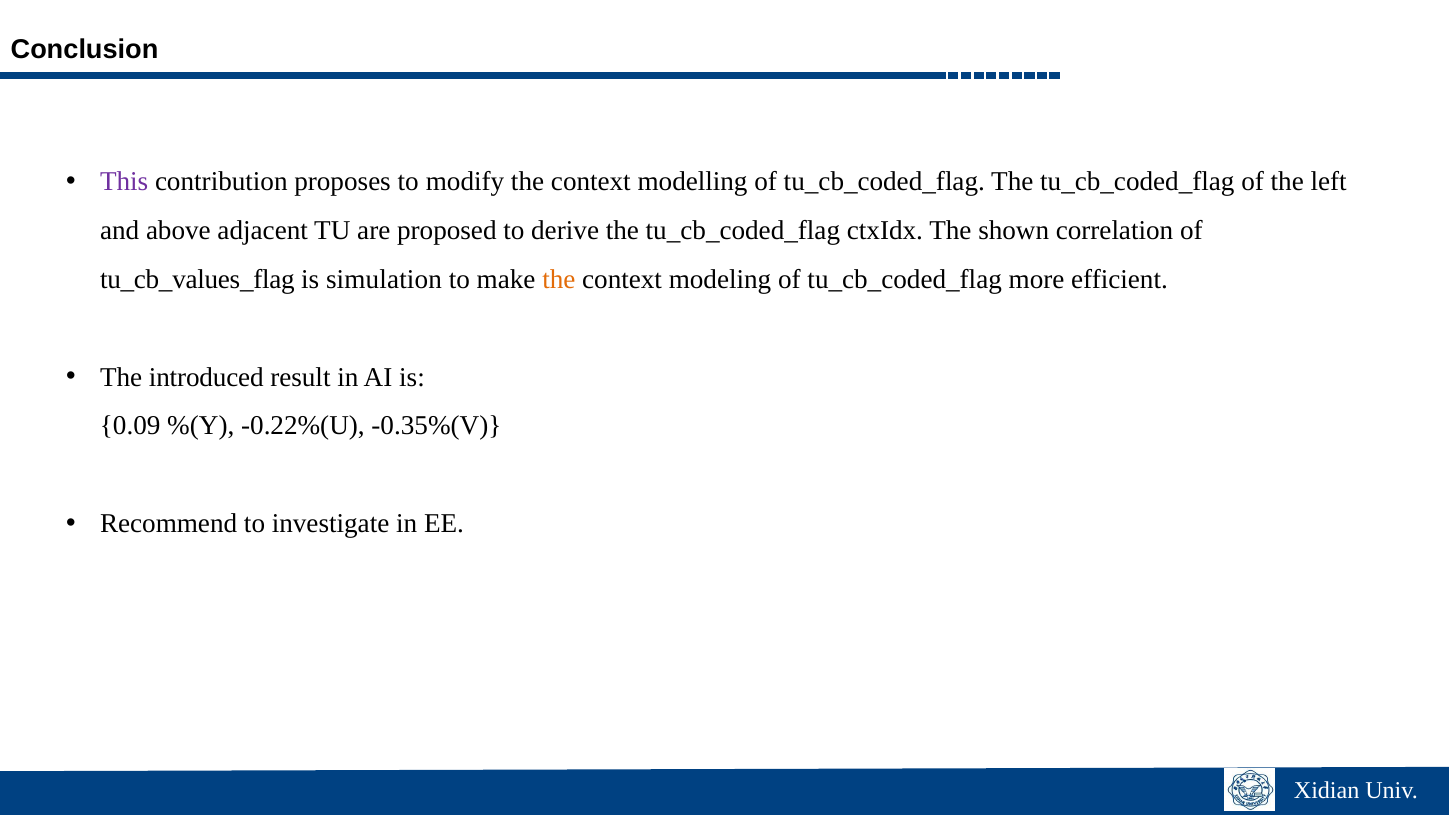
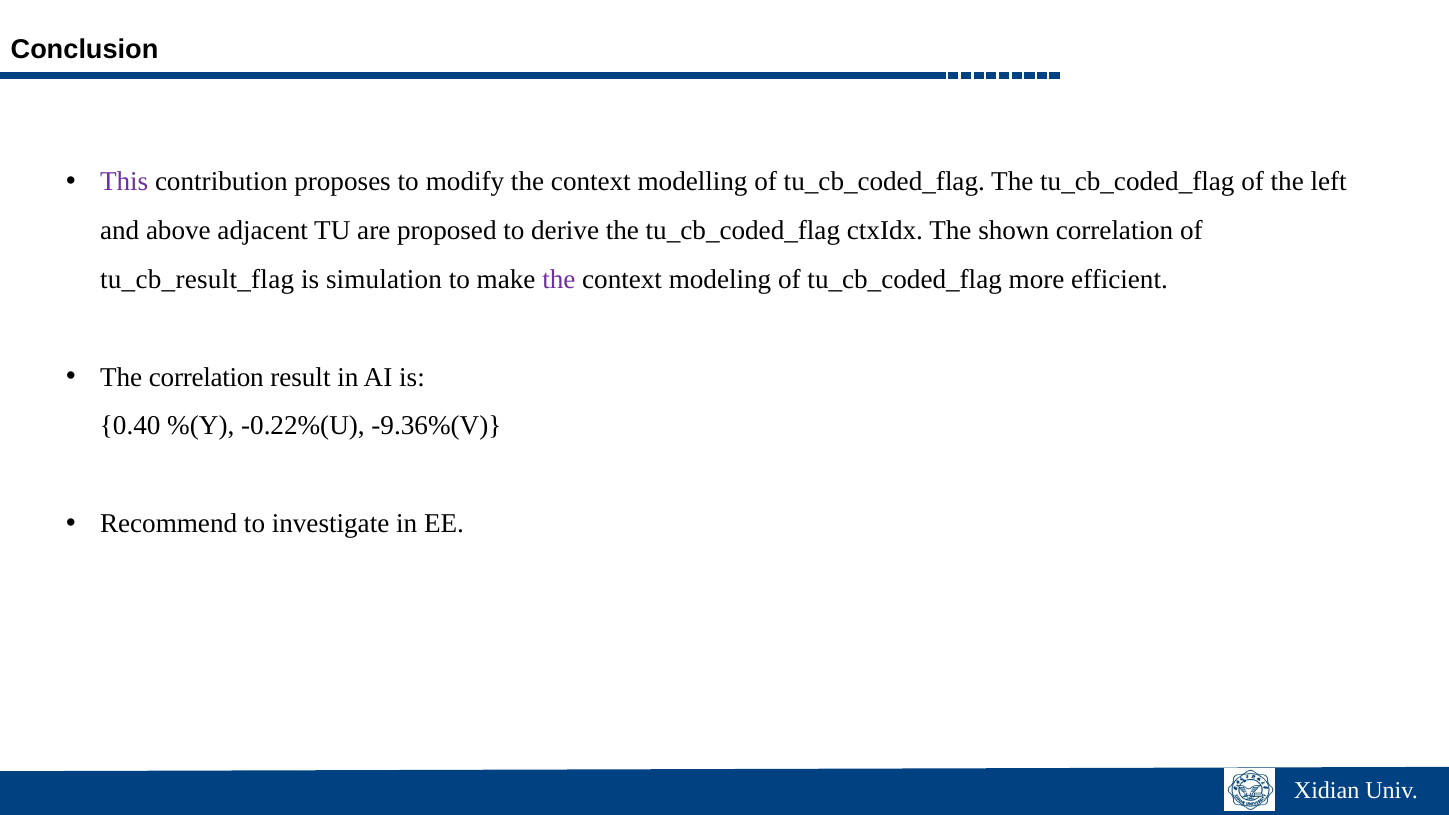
tu_cb_values_flag: tu_cb_values_flag -> tu_cb_result_flag
the at (559, 279) colour: orange -> purple
The introduced: introduced -> correlation
0.09: 0.09 -> 0.40
-0.35%(V: -0.35%(V -> -9.36%(V
